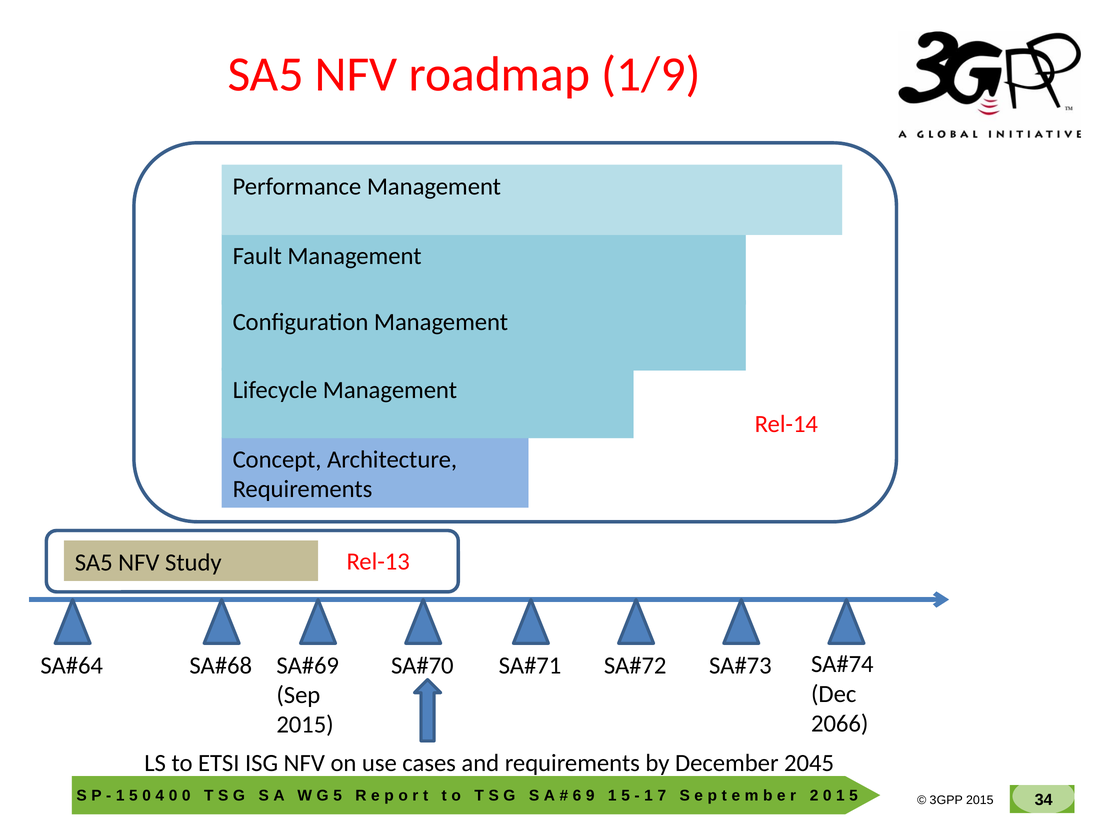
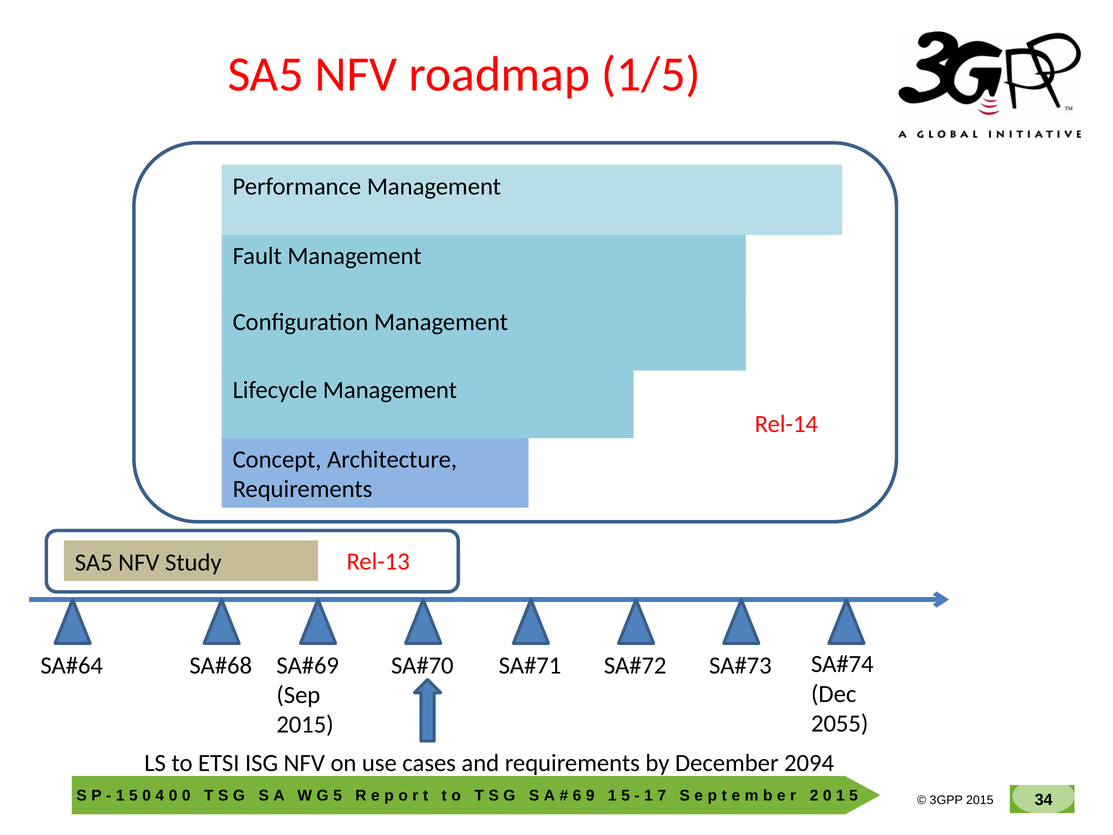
1/9: 1/9 -> 1/5
2066: 2066 -> 2055
2045: 2045 -> 2094
